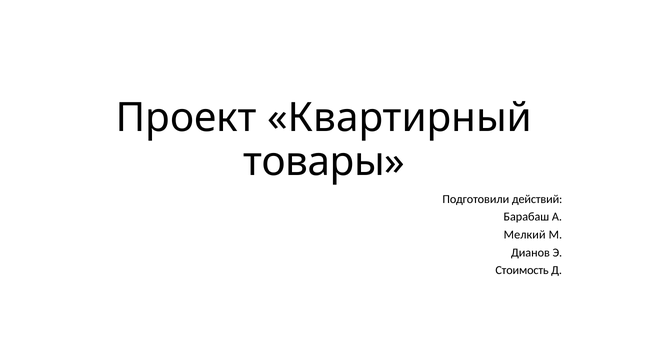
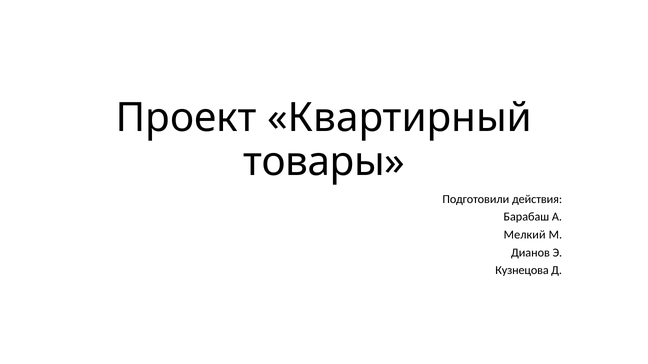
действий: действий -> действия
Стоимость: Стоимость -> Кузнецова
